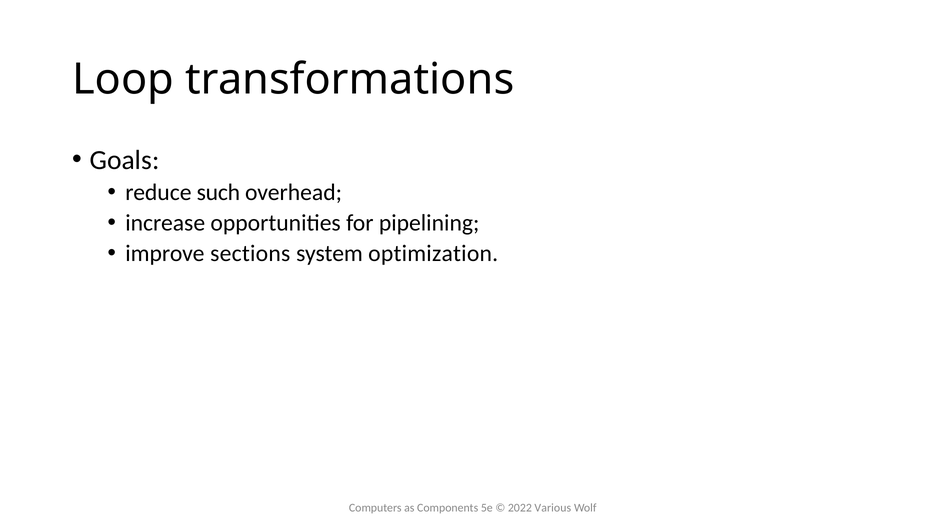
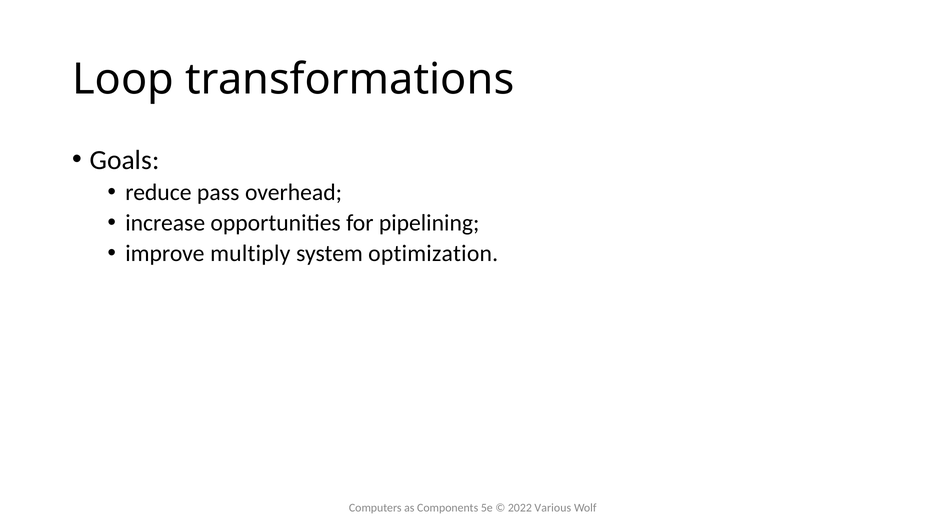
such: such -> pass
sections: sections -> multiply
